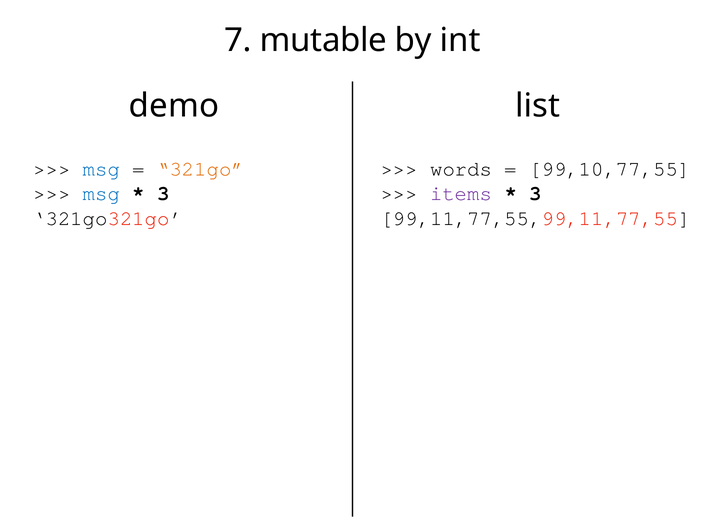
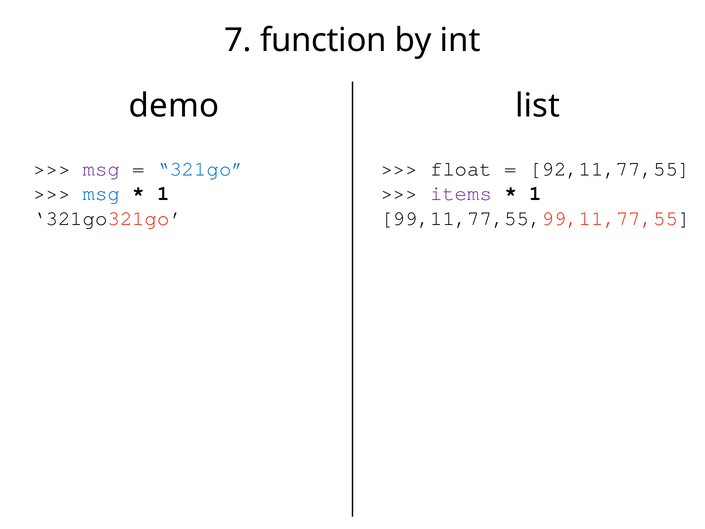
mutable: mutable -> function
msg at (101, 169) colour: blue -> purple
321go colour: orange -> blue
words: words -> float
99,10,77,55: 99,10,77,55 -> 92,11,77,55
3 at (163, 193): 3 -> 1
3 at (535, 193): 3 -> 1
